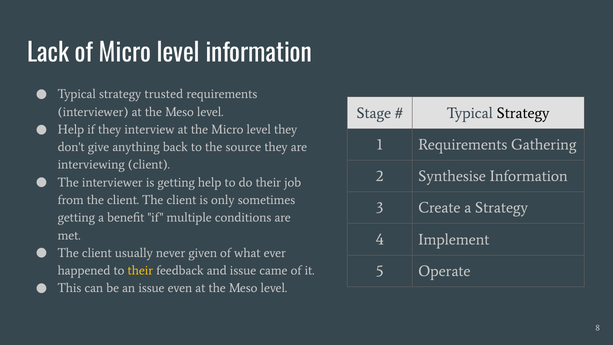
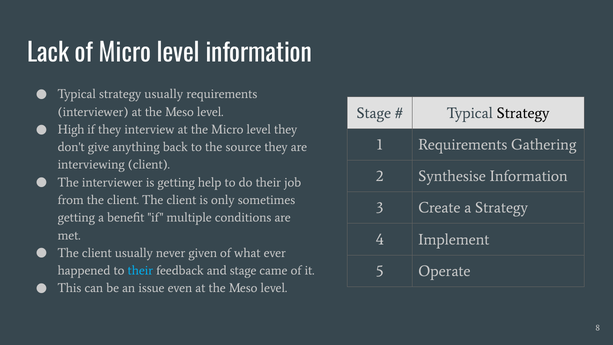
strategy trusted: trusted -> usually
Help at (71, 129): Help -> High
their at (140, 270) colour: yellow -> light blue
and issue: issue -> stage
